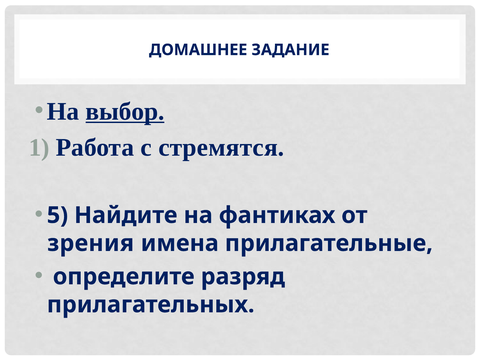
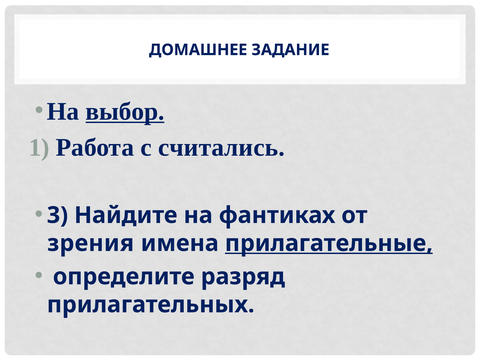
стремятся: стремятся -> считались
5: 5 -> 3
прилагательные underline: none -> present
